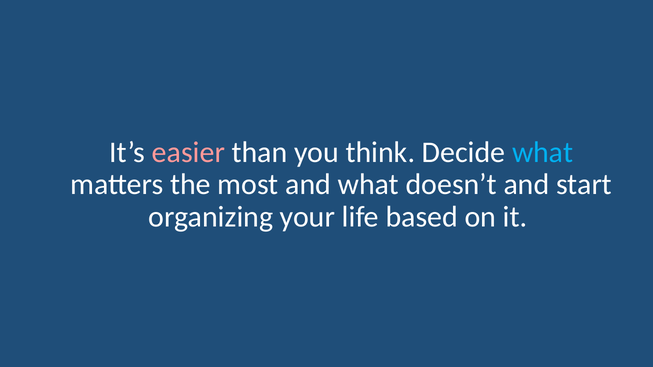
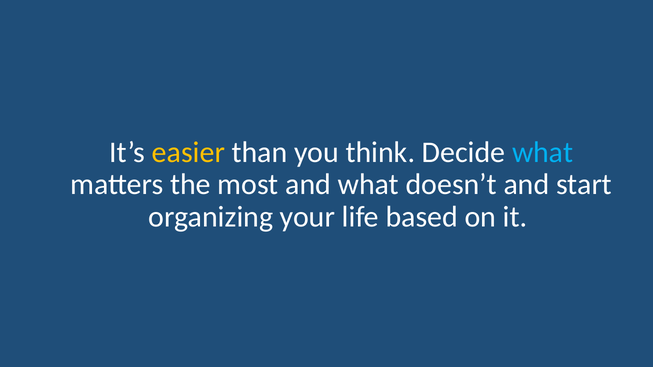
easier colour: pink -> yellow
